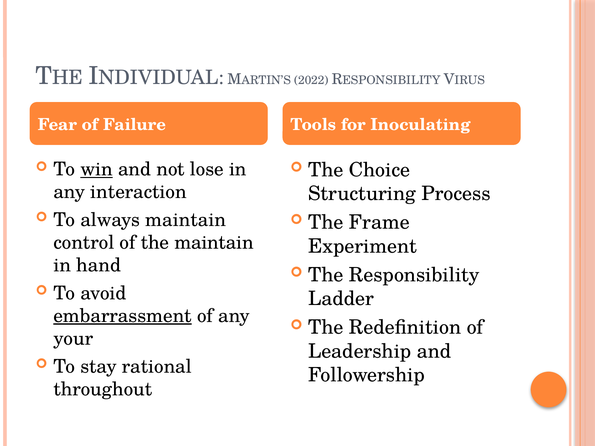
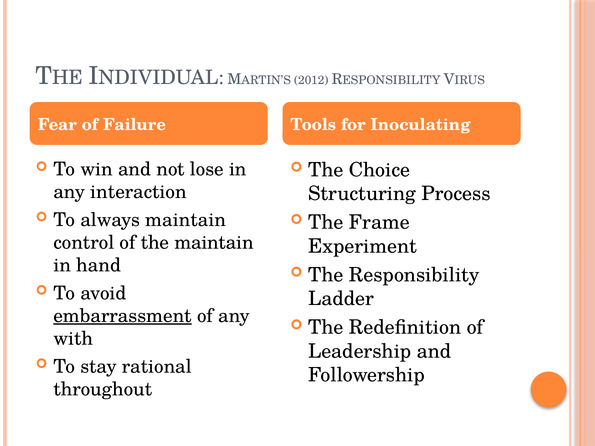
2022: 2022 -> 2012
win underline: present -> none
your: your -> with
